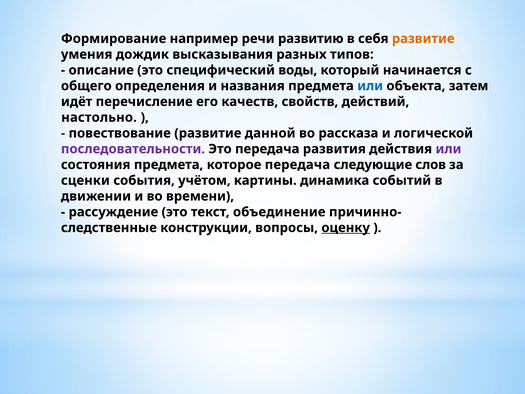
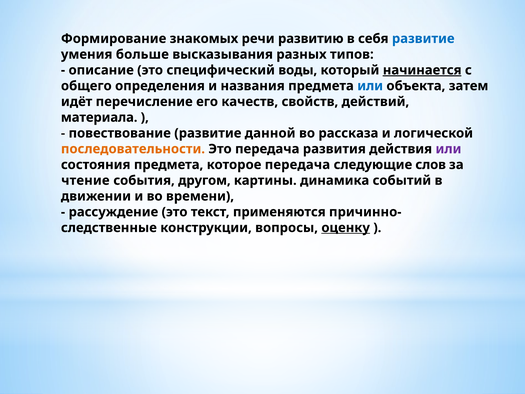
например: например -> знакомых
развитие at (423, 39) colour: orange -> blue
дождик: дождик -> больше
начинается underline: none -> present
настольно: настольно -> материала
последовательности colour: purple -> orange
сценки: сценки -> чтение
учётом: учётом -> другом
объединение: объединение -> применяются
